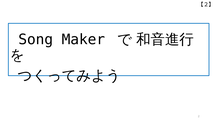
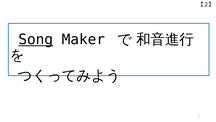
Song underline: none -> present
